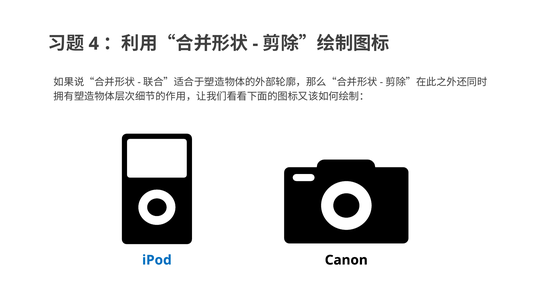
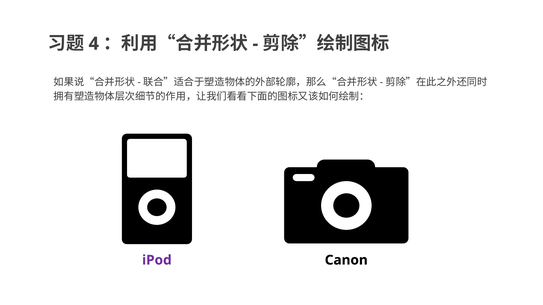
iPod colour: blue -> purple
